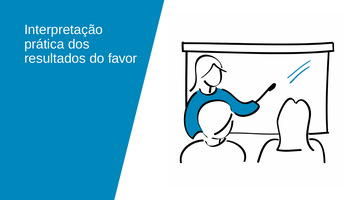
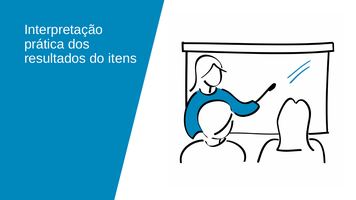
favor: favor -> itens
